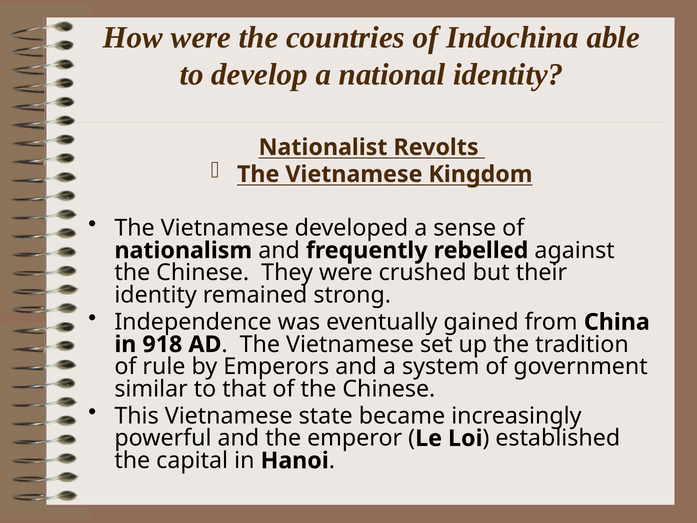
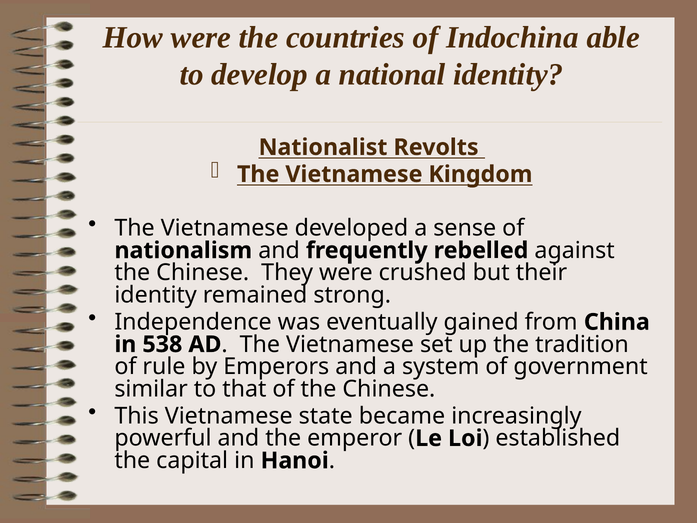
918: 918 -> 538
